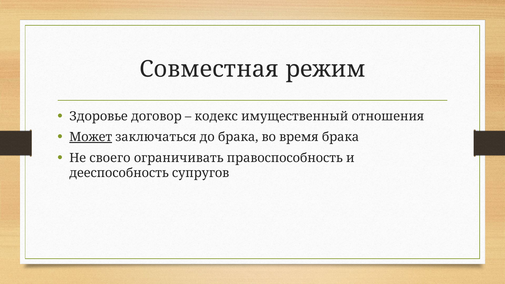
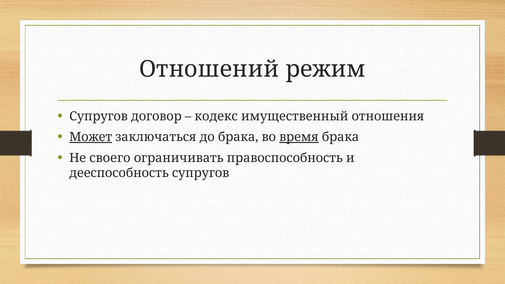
Совместная: Совместная -> Отношений
Здоровье at (99, 116): Здоровье -> Супругов
время underline: none -> present
